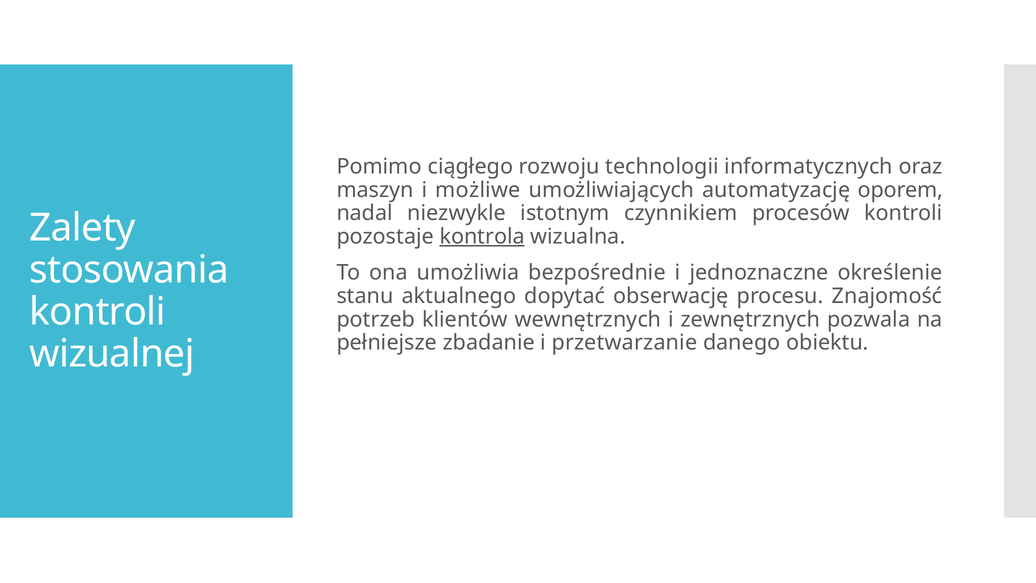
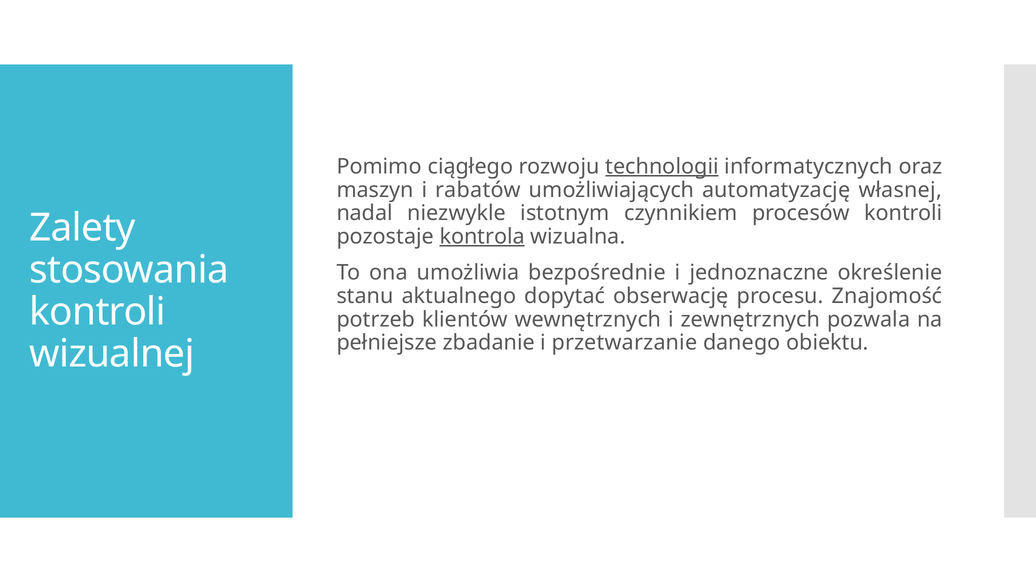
technologii underline: none -> present
możliwe: możliwe -> rabatów
oporem: oporem -> własnej
